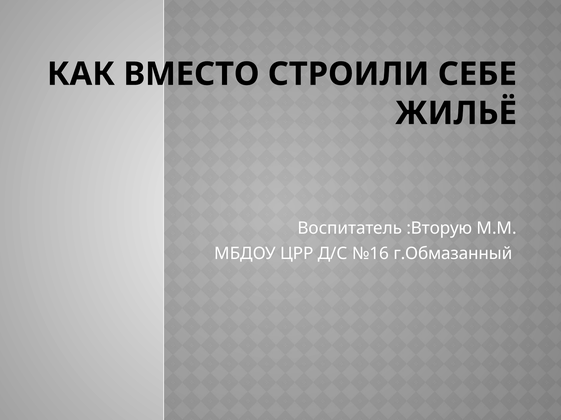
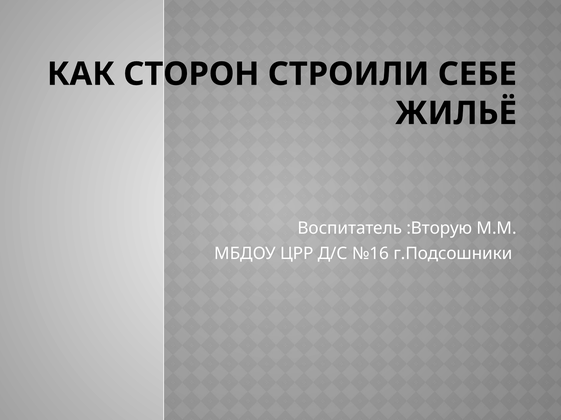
ВМЕСТО: ВМЕСТО -> СТОРОН
г.Обмазанный: г.Обмазанный -> г.Подсошники
